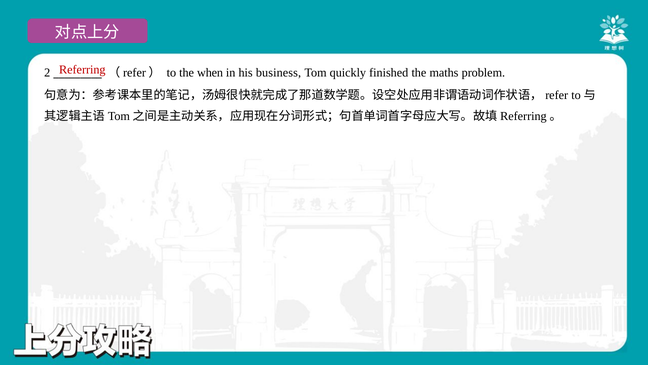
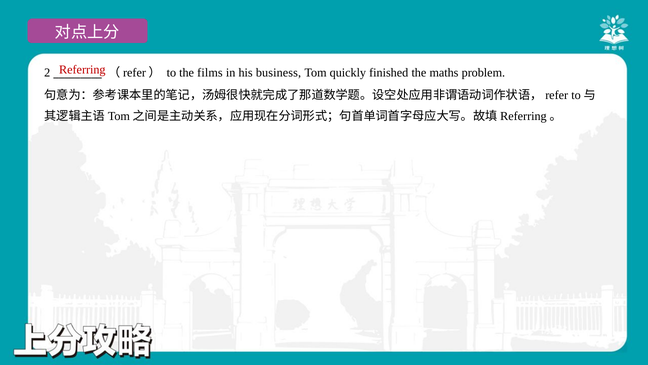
when: when -> films
